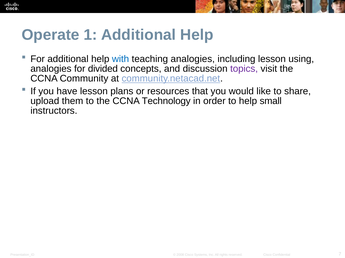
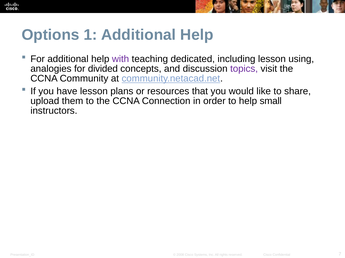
Operate: Operate -> Options
with colour: blue -> purple
teaching analogies: analogies -> dedicated
Technology: Technology -> Connection
